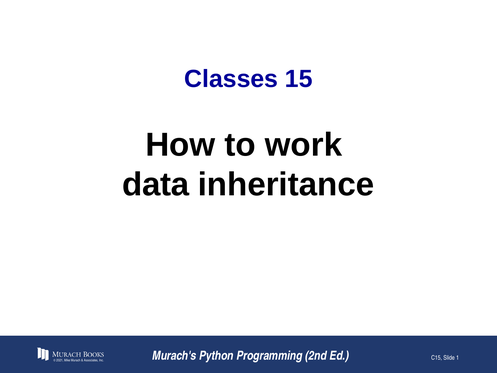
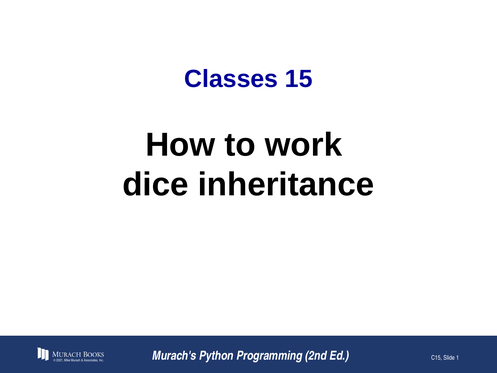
data: data -> dice
